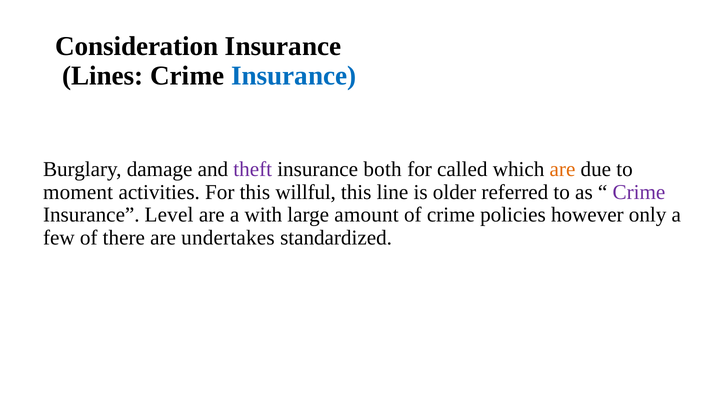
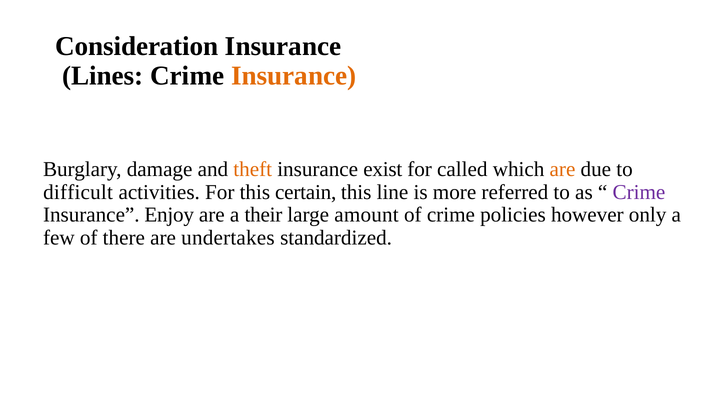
Insurance at (294, 76) colour: blue -> orange
theft colour: purple -> orange
both: both -> exist
moment: moment -> difficult
willful: willful -> certain
older: older -> more
Level: Level -> Enjoy
with: with -> their
